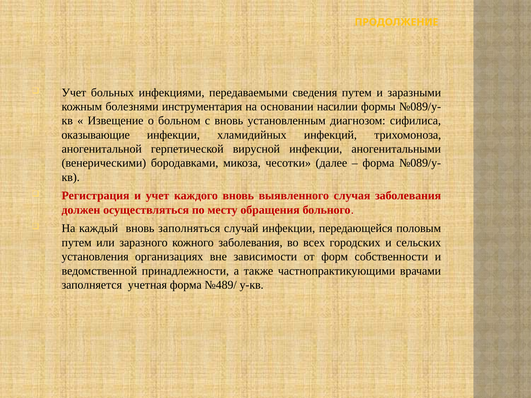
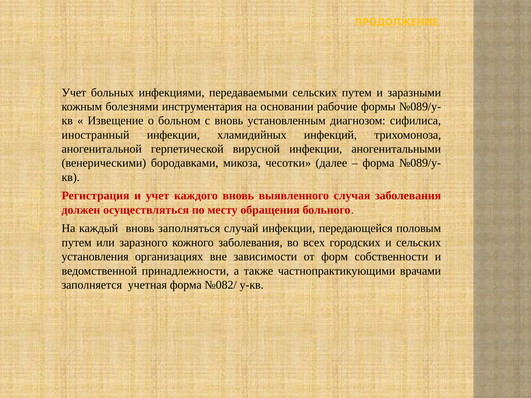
передаваемыми сведения: сведения -> сельских
насилии: насилии -> рабочие
оказывающие: оказывающие -> иностранный
№489/: №489/ -> №082/
